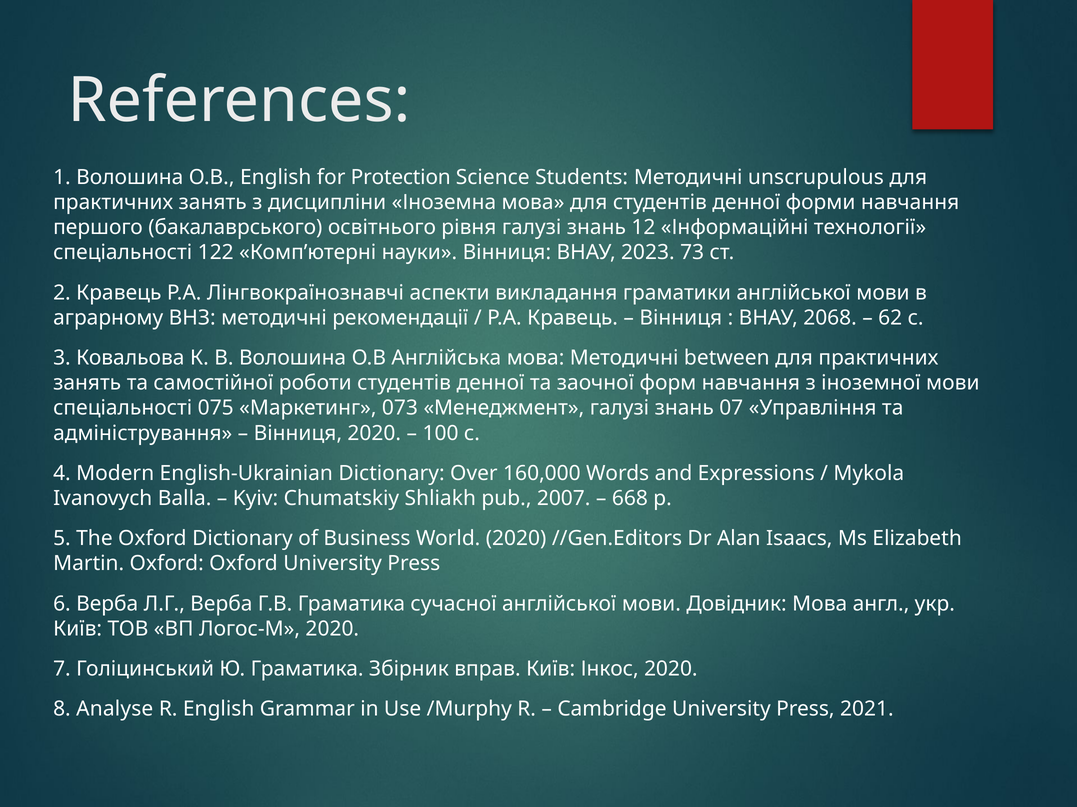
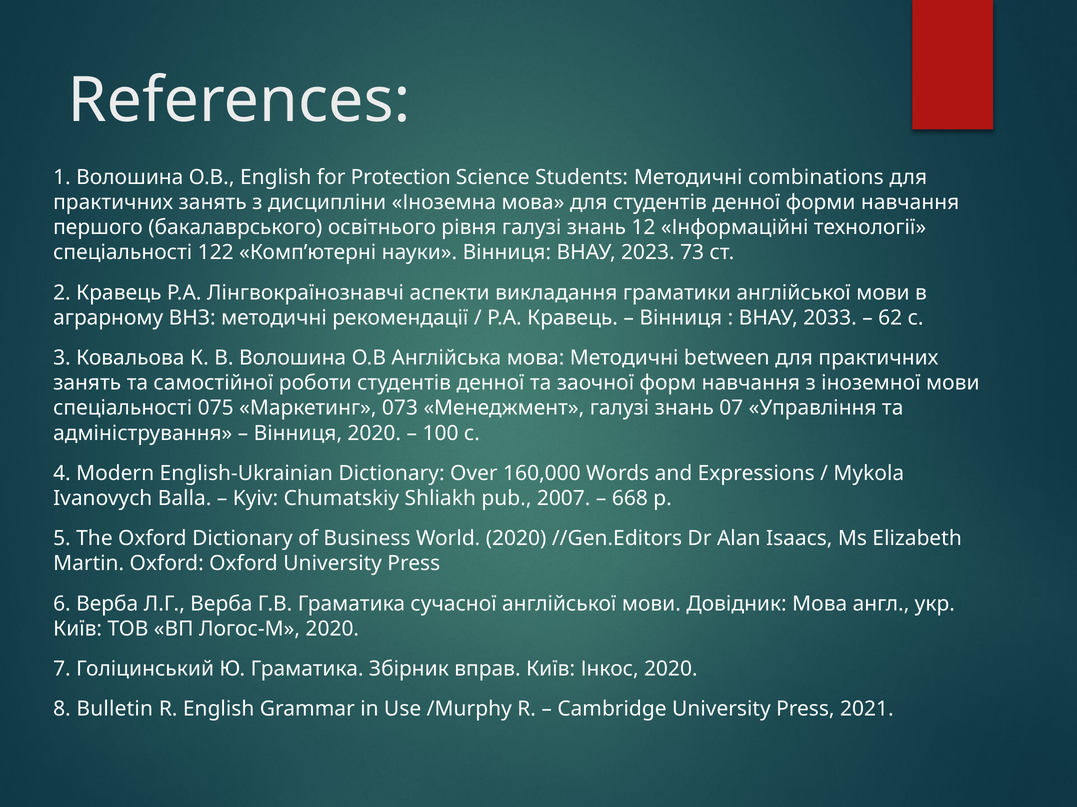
unscrupulous: unscrupulous -> combinations
2068: 2068 -> 2033
Analyse: Analyse -> Bulletin
